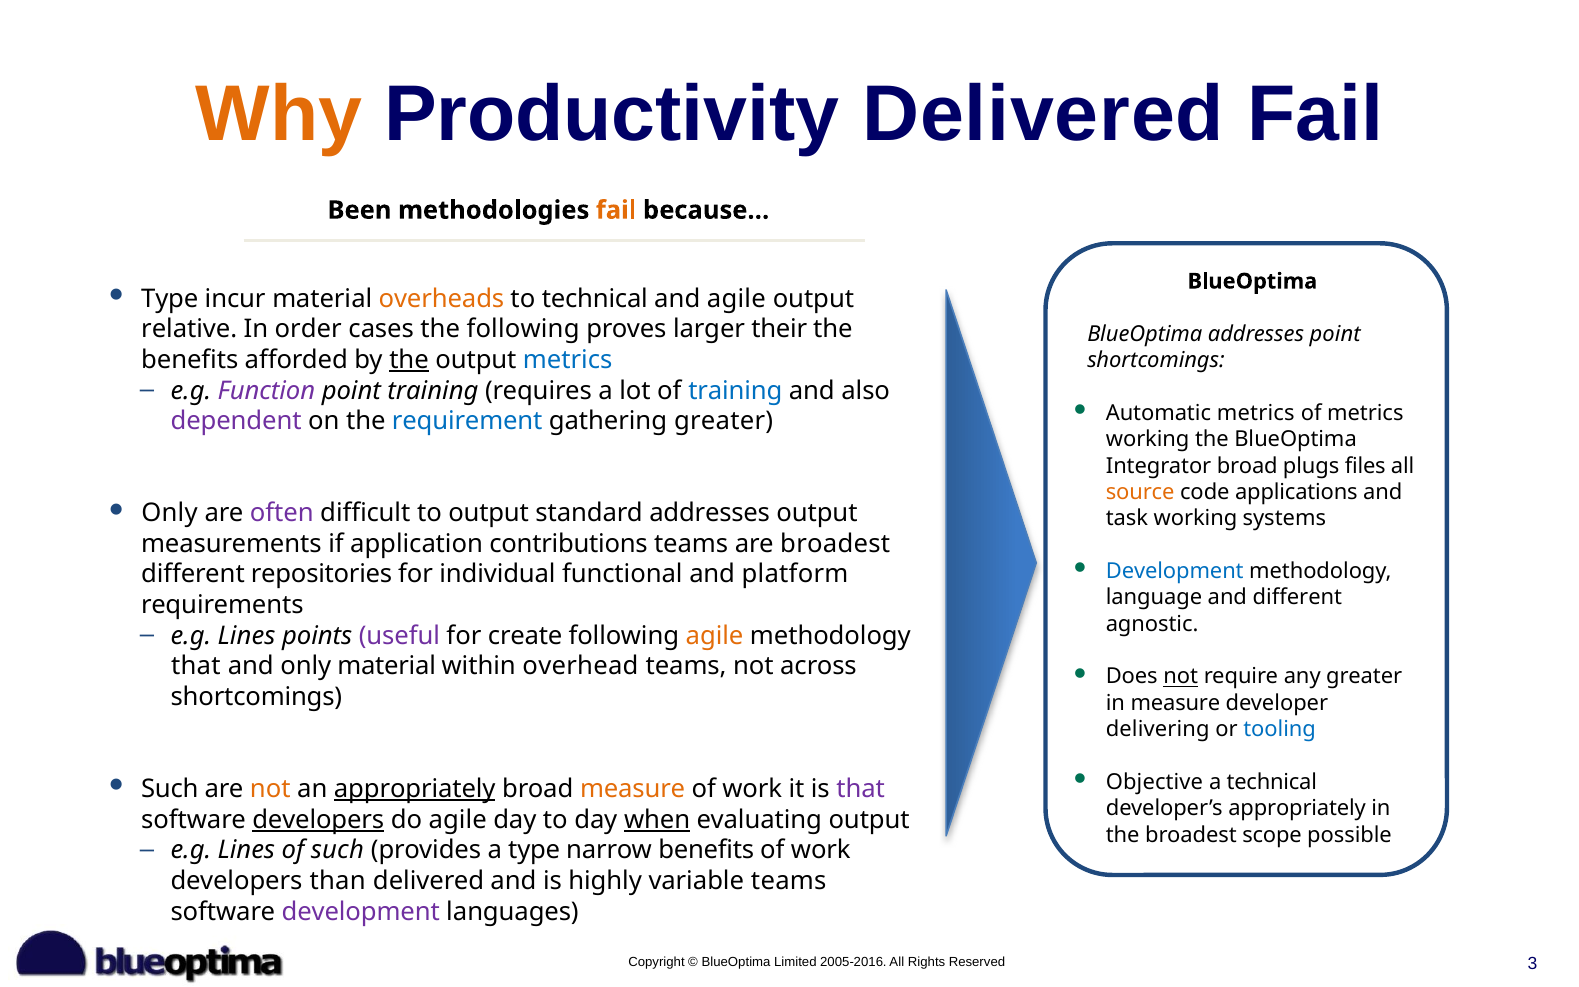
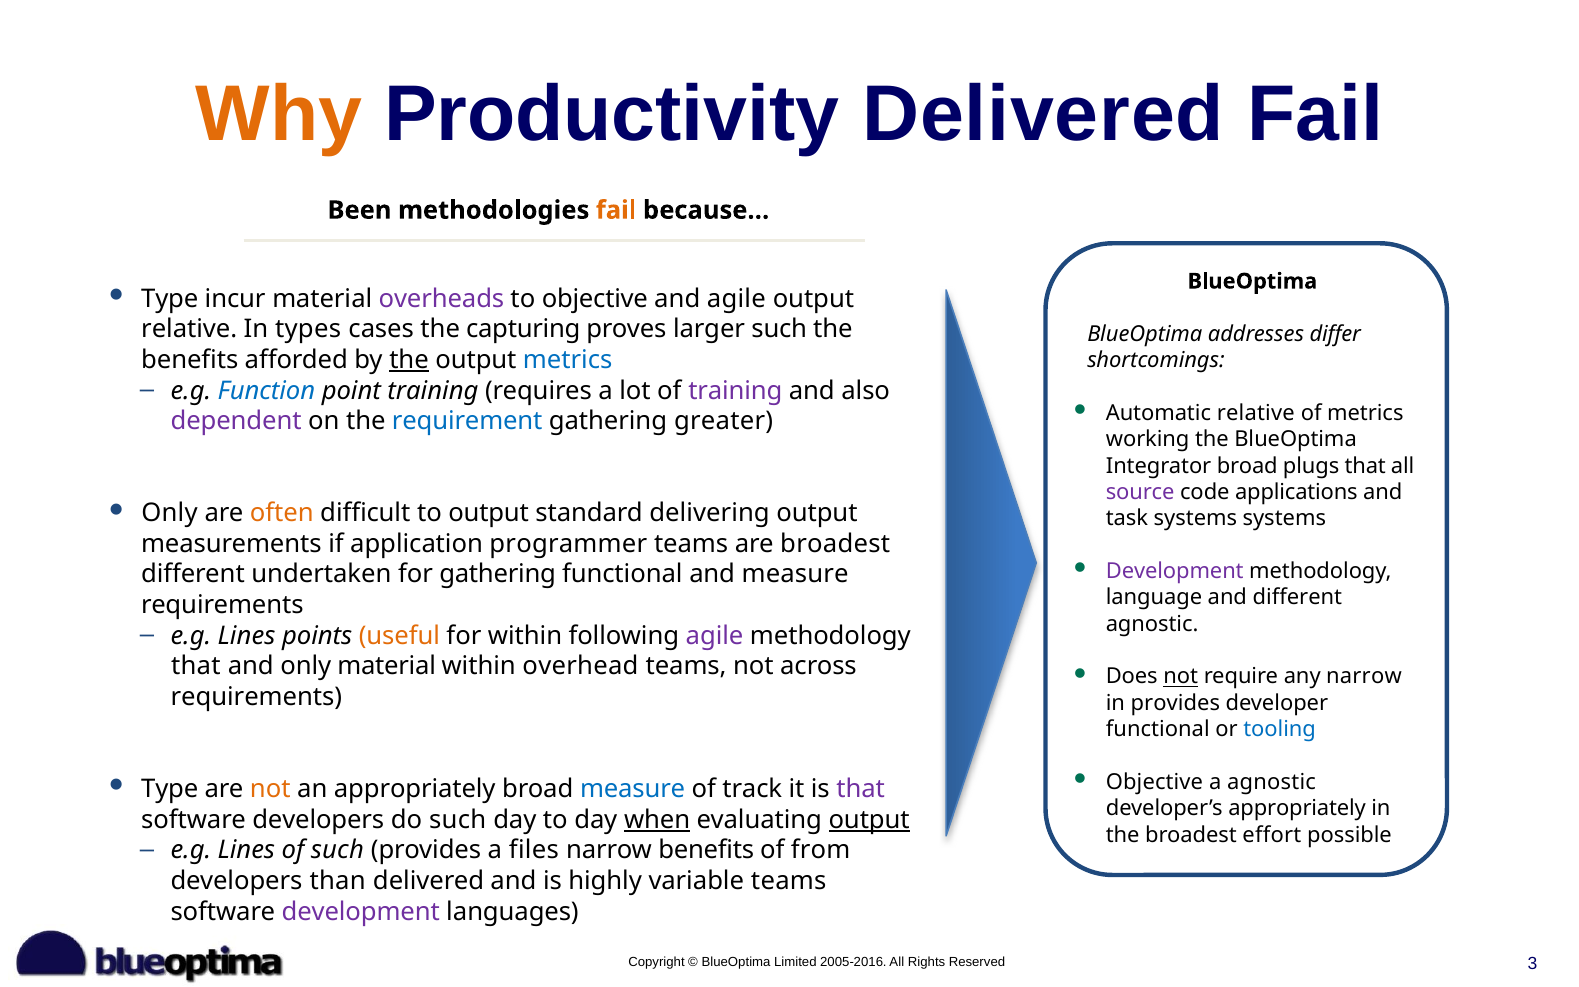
overheads colour: orange -> purple
to technical: technical -> objective
order: order -> types
the following: following -> capturing
larger their: their -> such
addresses point: point -> differ
Function colour: purple -> blue
training at (735, 391) colour: blue -> purple
Automatic metrics: metrics -> relative
plugs files: files -> that
source colour: orange -> purple
often colour: purple -> orange
standard addresses: addresses -> delivering
task working: working -> systems
contributions: contributions -> programmer
Development at (1175, 571) colour: blue -> purple
repositories: repositories -> undertaken
for individual: individual -> gathering
and platform: platform -> measure
useful colour: purple -> orange
for create: create -> within
agile at (715, 636) colour: orange -> purple
any greater: greater -> narrow
shortcomings at (256, 697): shortcomings -> requirements
in measure: measure -> provides
delivering at (1158, 729): delivering -> functional
a technical: technical -> agnostic
Such at (170, 789): Such -> Type
appropriately at (415, 789) underline: present -> none
measure at (633, 789) colour: orange -> blue
work at (752, 789): work -> track
developers at (318, 820) underline: present -> none
do agile: agile -> such
output at (869, 820) underline: none -> present
scope: scope -> effort
a type: type -> files
work at (821, 850): work -> from
